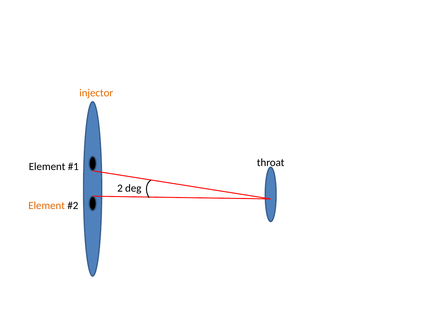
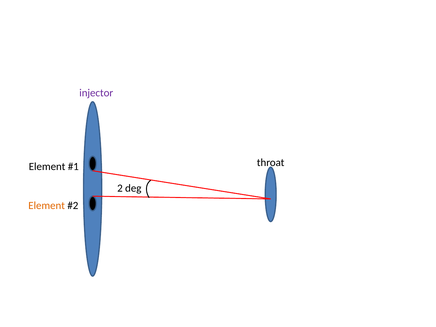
injector colour: orange -> purple
